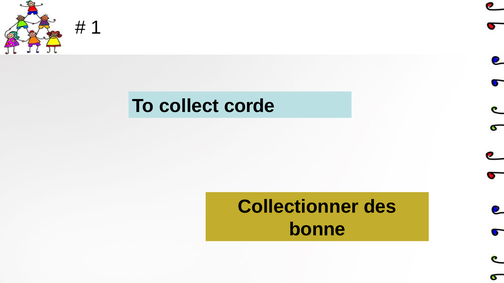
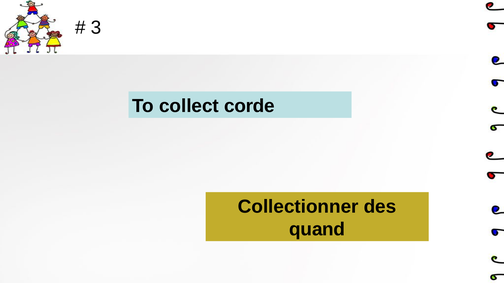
1: 1 -> 3
bonne: bonne -> quand
